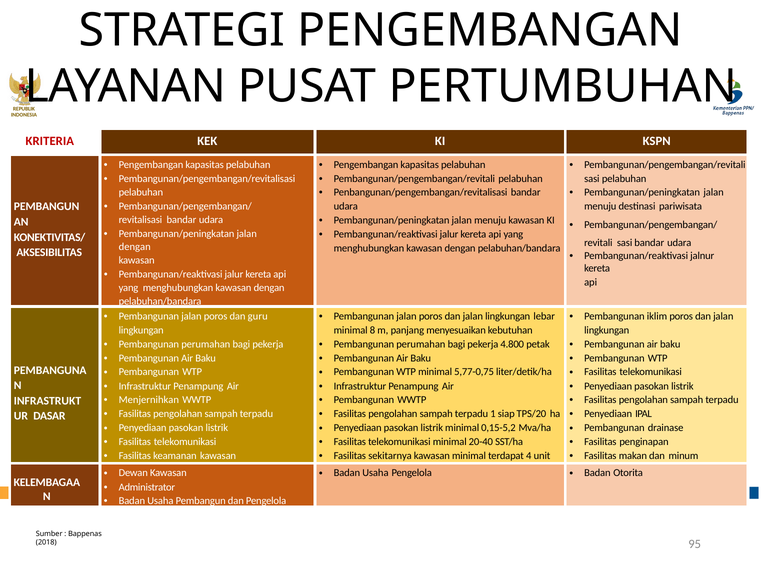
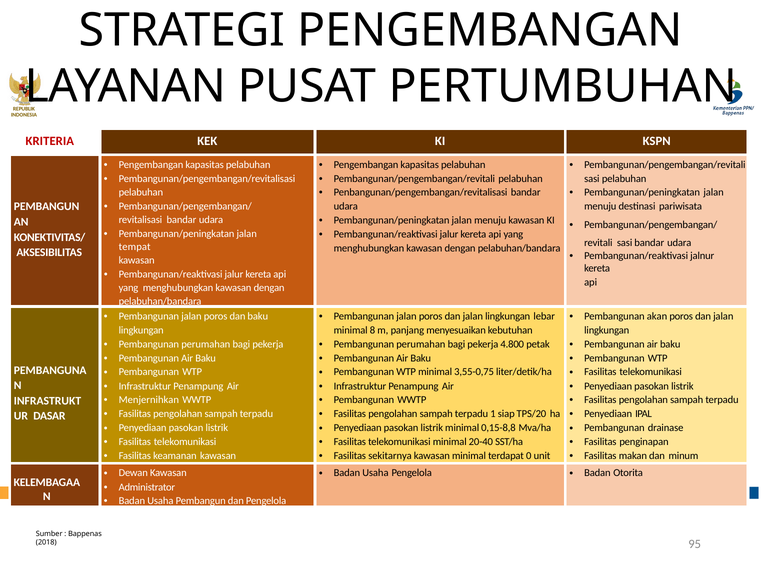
dengan at (135, 247): dengan -> tempat
dan guru: guru -> baku
iklim: iklim -> akan
5,77-0,75: 5,77-0,75 -> 3,55-0,75
0,15-5,2: 0,15-5,2 -> 0,15-8,8
4: 4 -> 0
